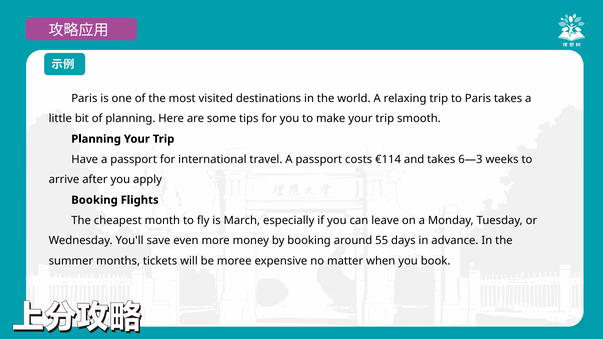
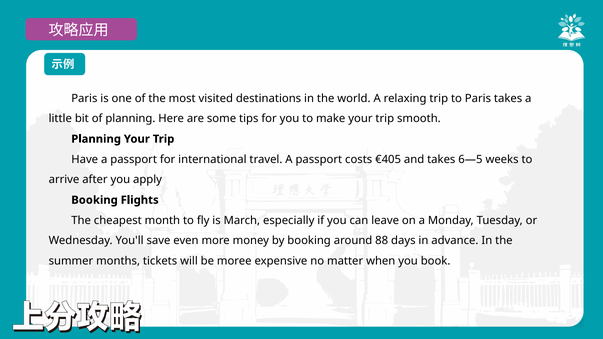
€114: €114 -> €405
6—3: 6—3 -> 6—5
55: 55 -> 88
